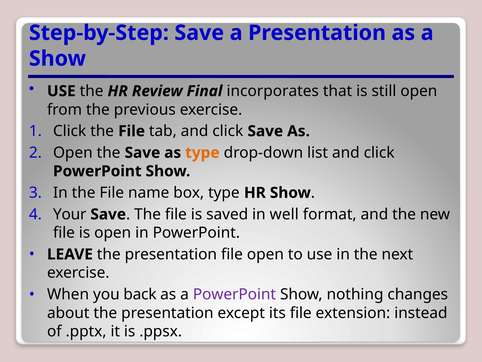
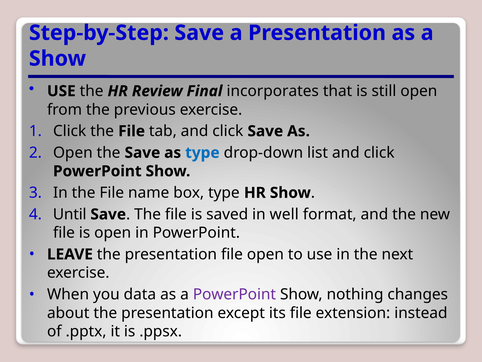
type at (202, 153) colour: orange -> blue
Your: Your -> Until
back: back -> data
